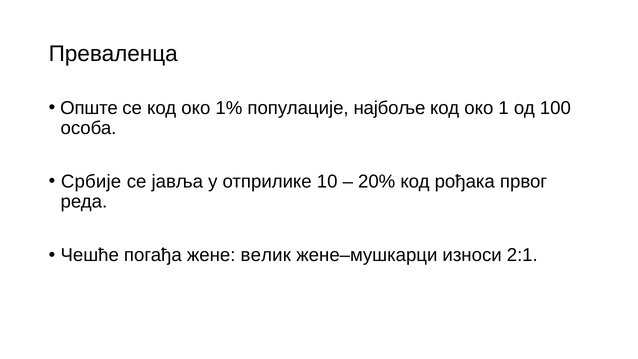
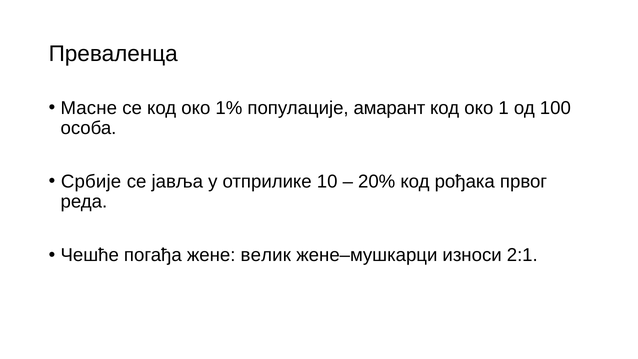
Опште: Опште -> Масне
најбоље: најбоље -> амарант
